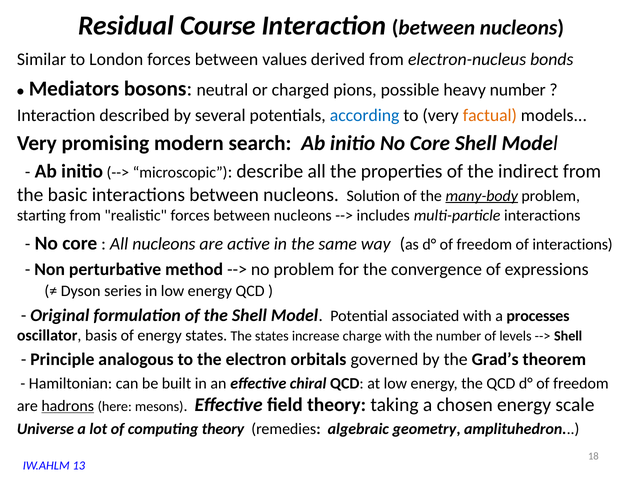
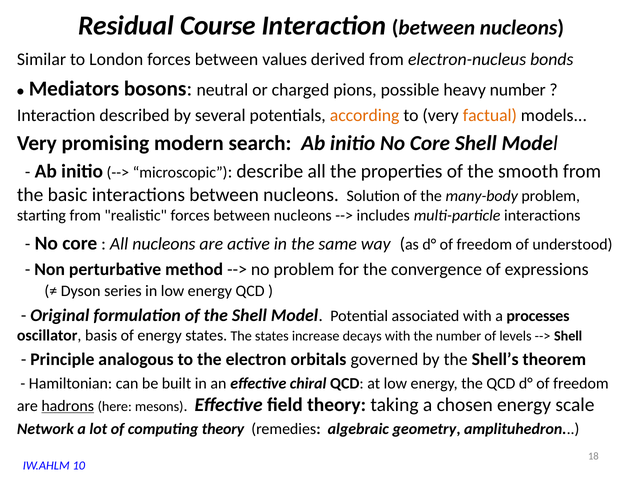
according colour: blue -> orange
indirect: indirect -> smooth
many-body underline: present -> none
of interactions: interactions -> understood
charge: charge -> decays
Grad’s: Grad’s -> Shell’s
Universe: Universe -> Network
13: 13 -> 10
